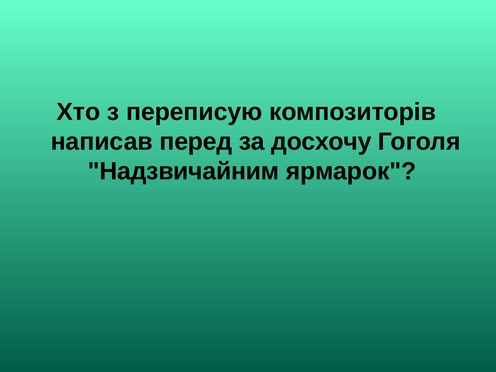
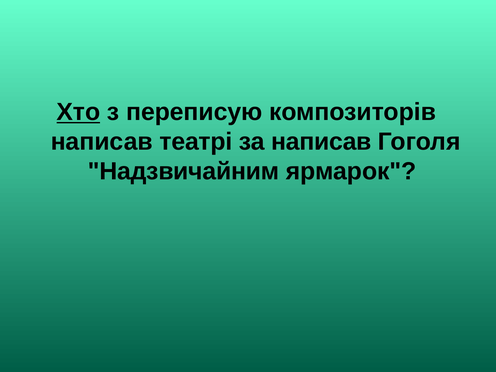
Хто underline: none -> present
перед: перед -> театрі
за досхочу: досхочу -> написав
